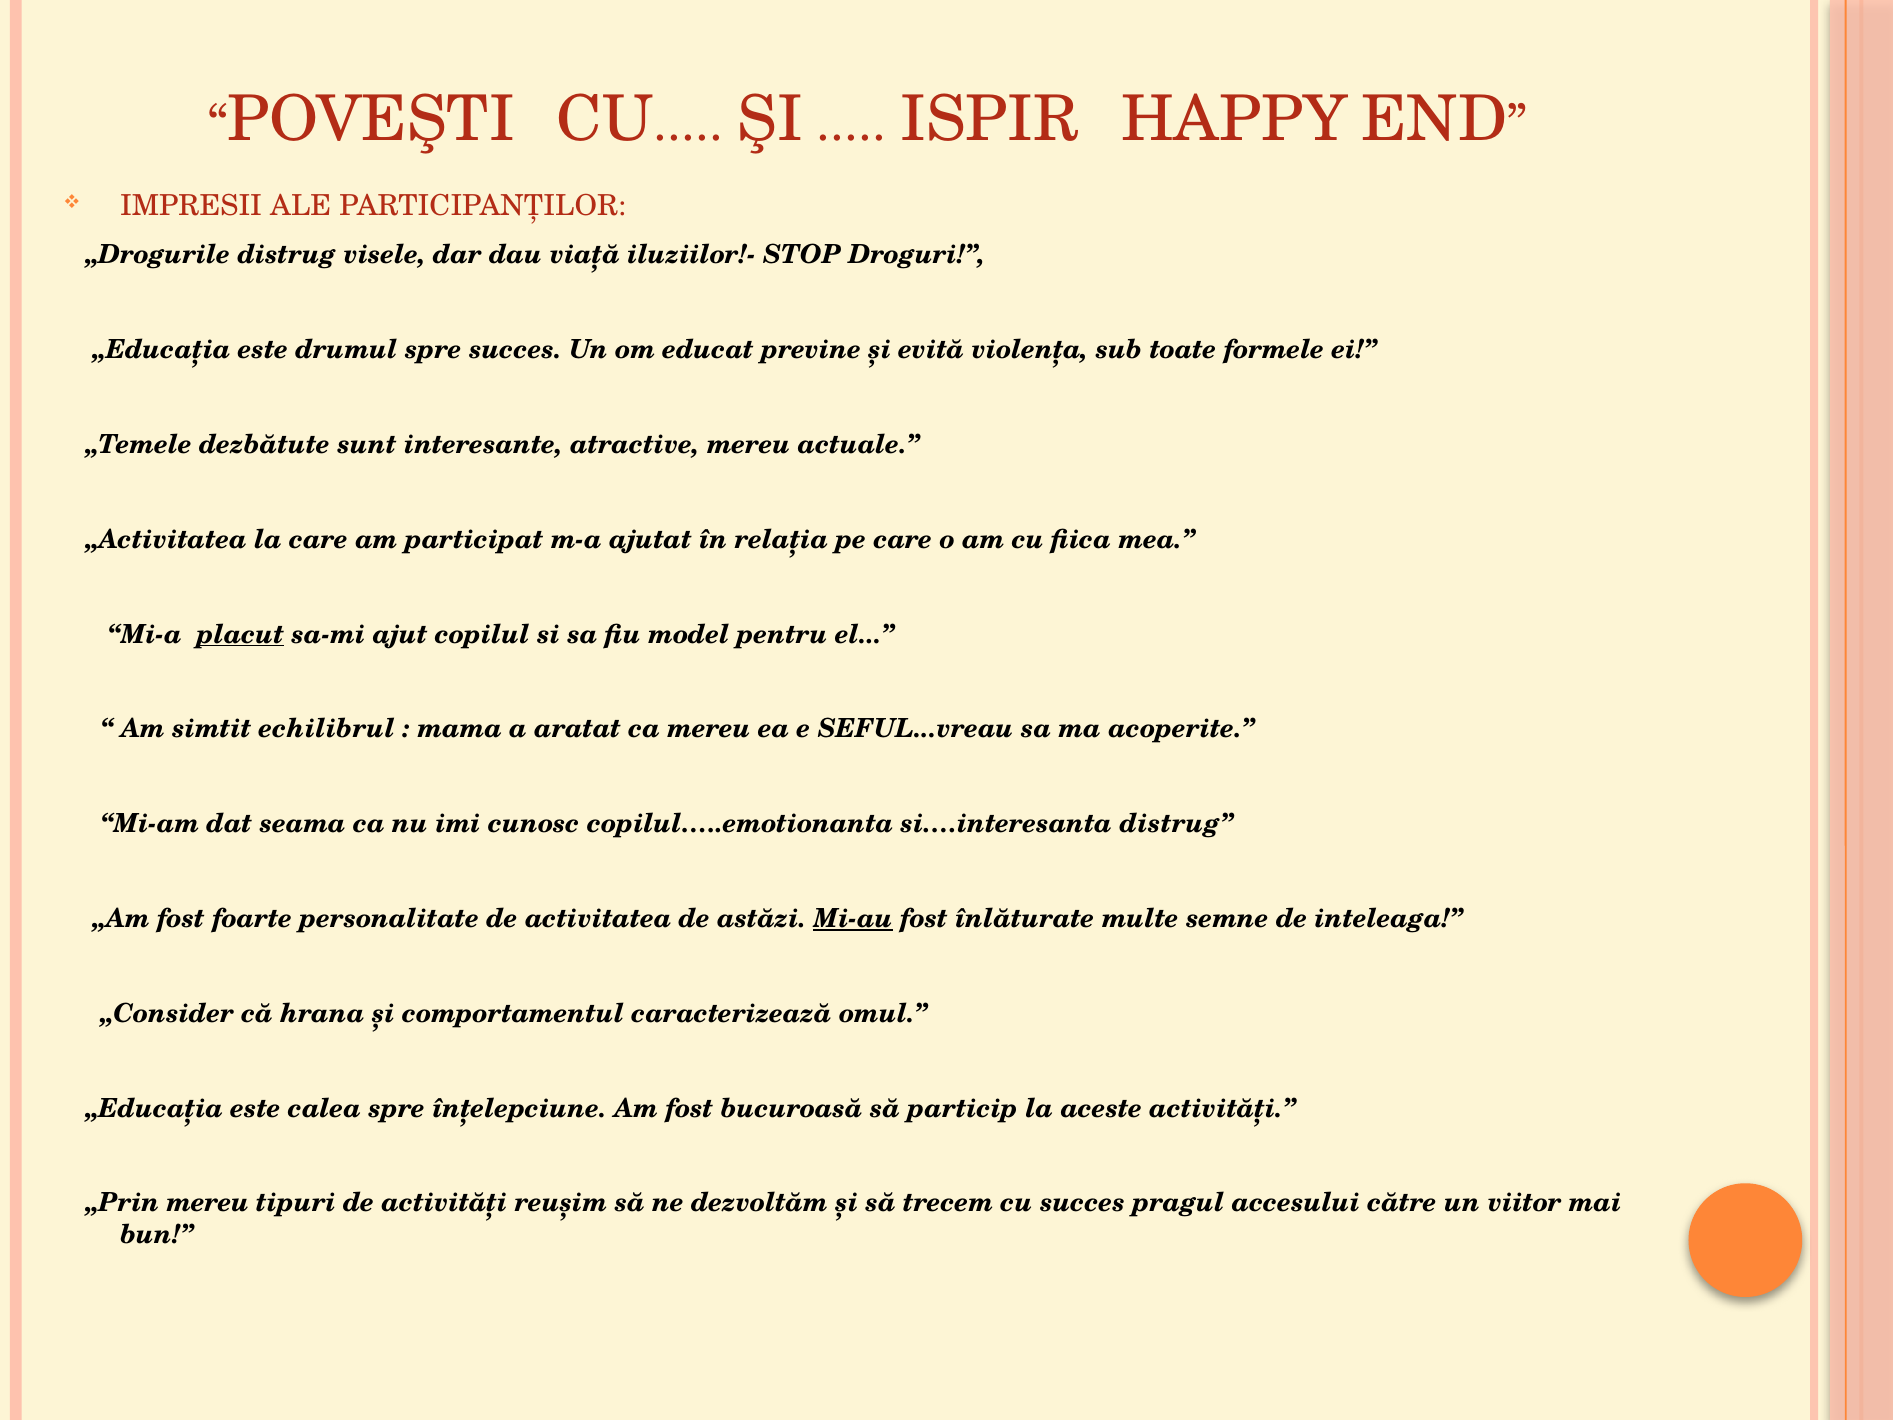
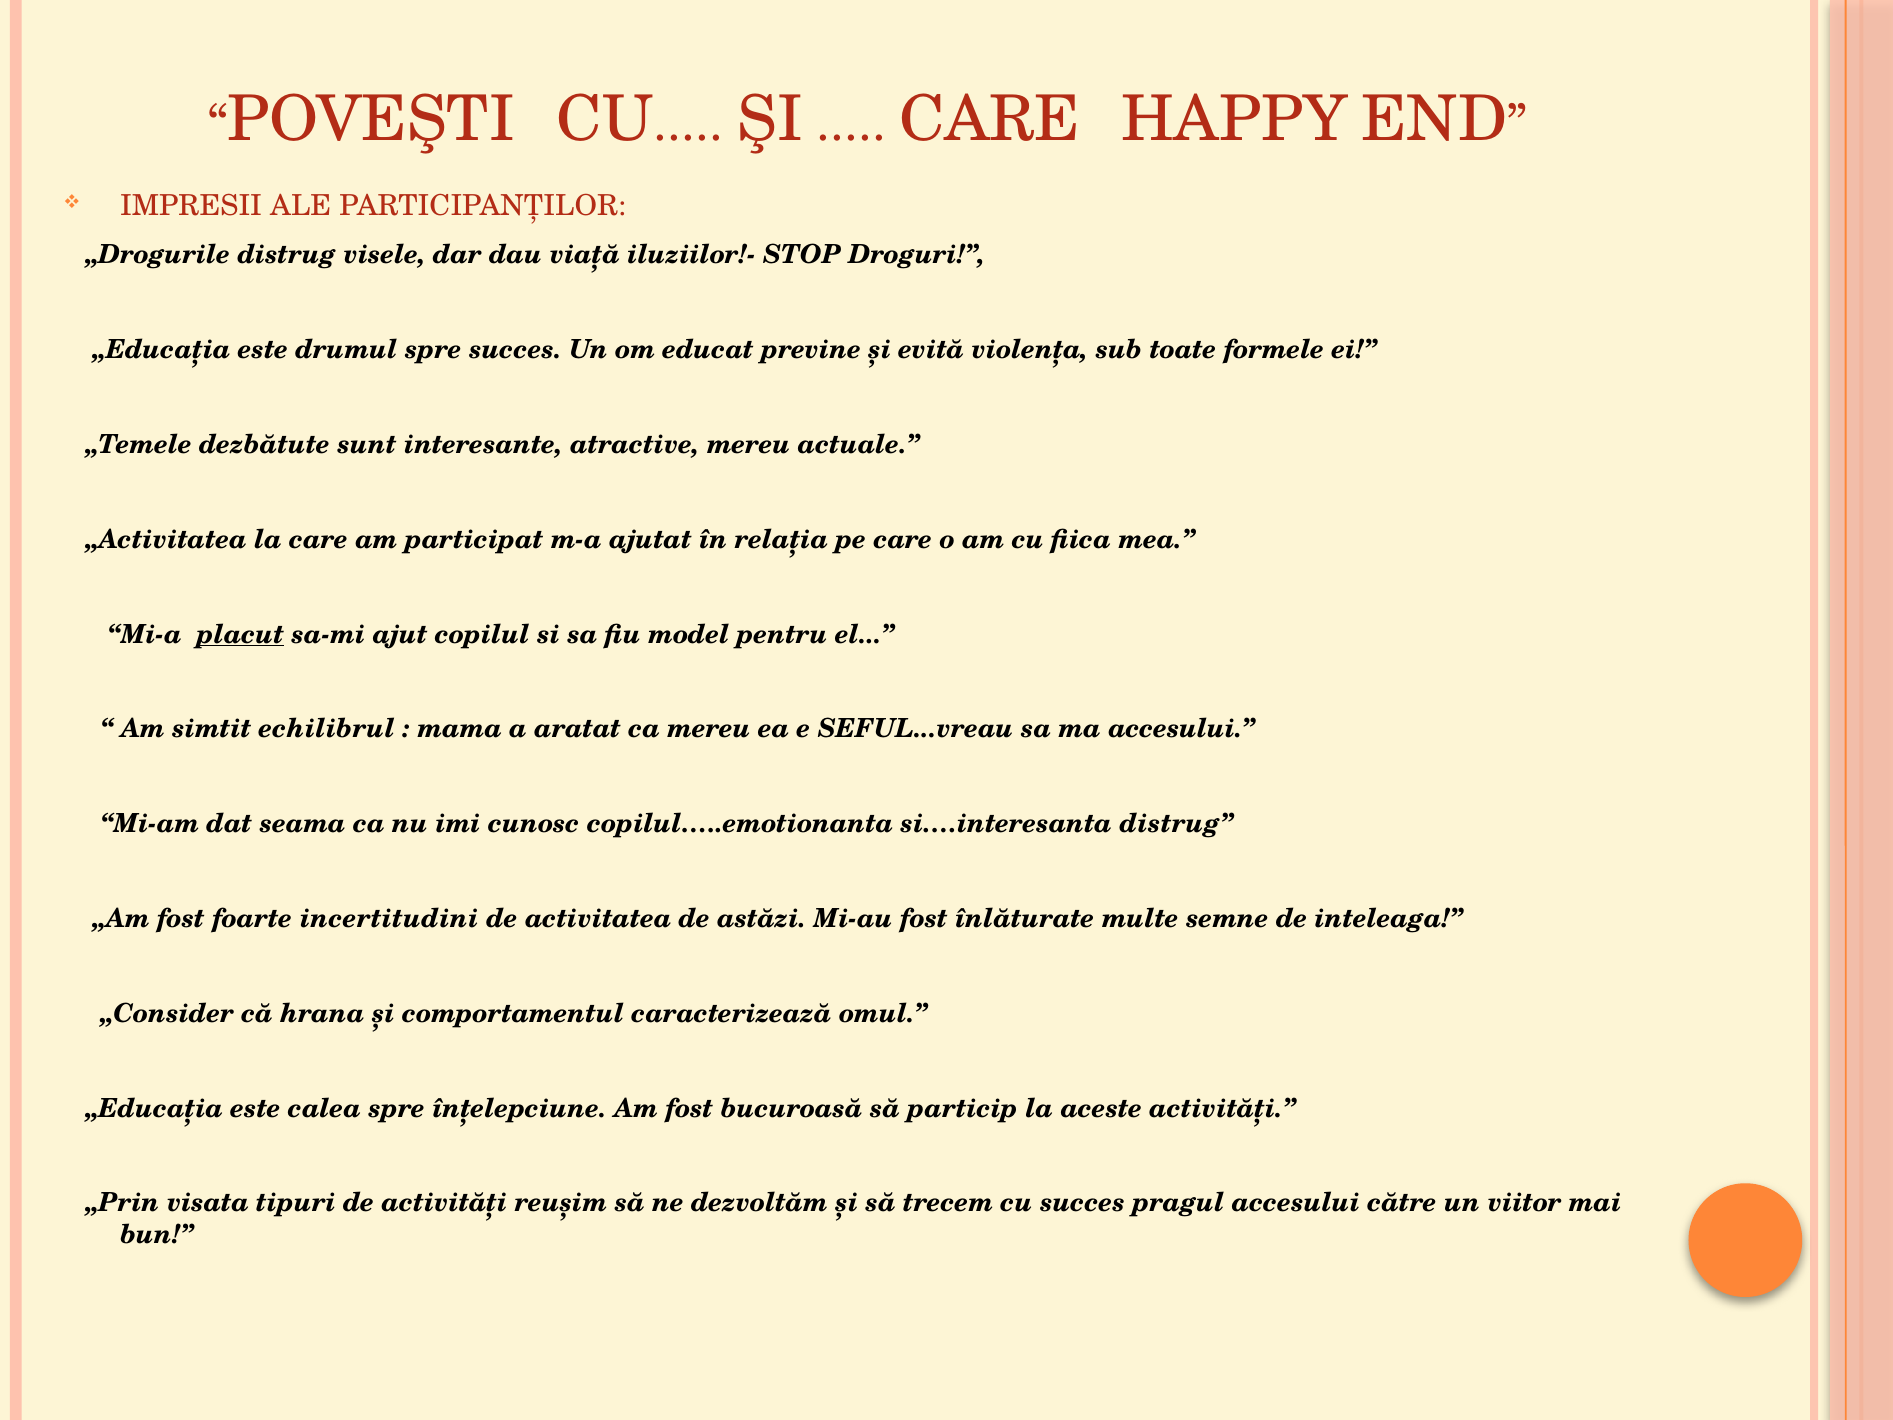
ISPIR at (990, 120): ISPIR -> CARE
ma acoperite: acoperite -> accesului
personalitate: personalitate -> incertitudini
Mi-au underline: present -> none
„Prin mereu: mereu -> visata
